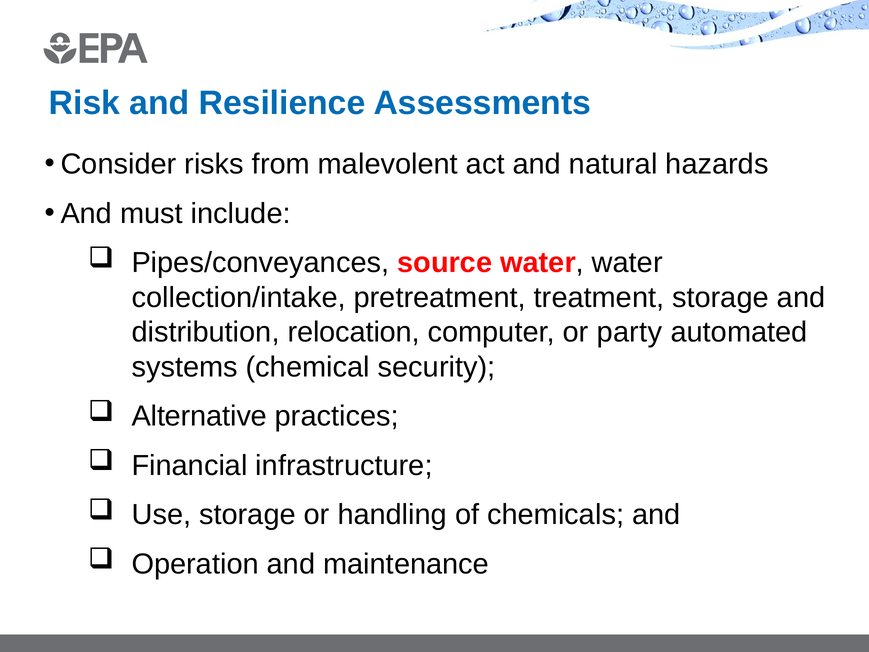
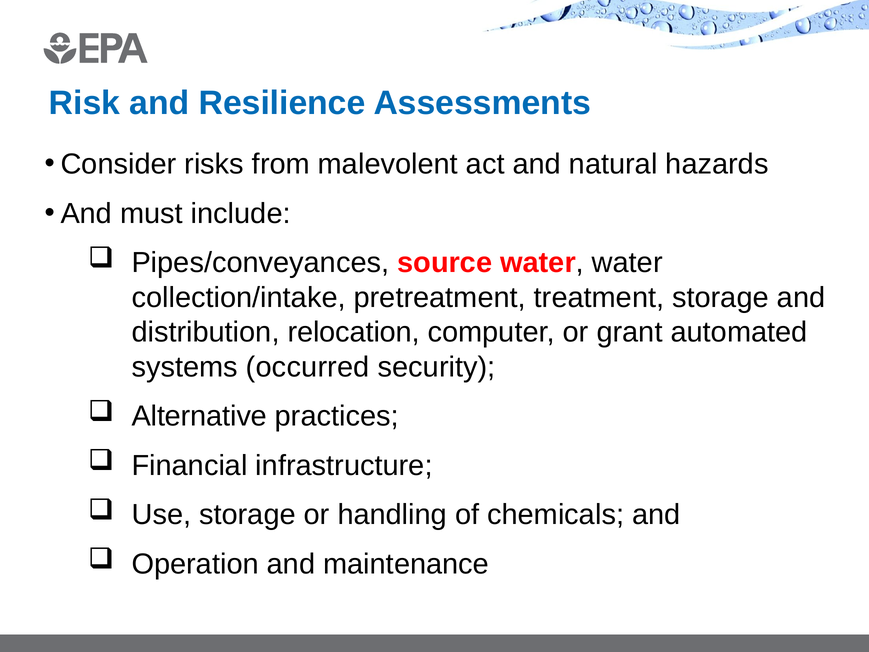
party: party -> grant
chemical: chemical -> occurred
